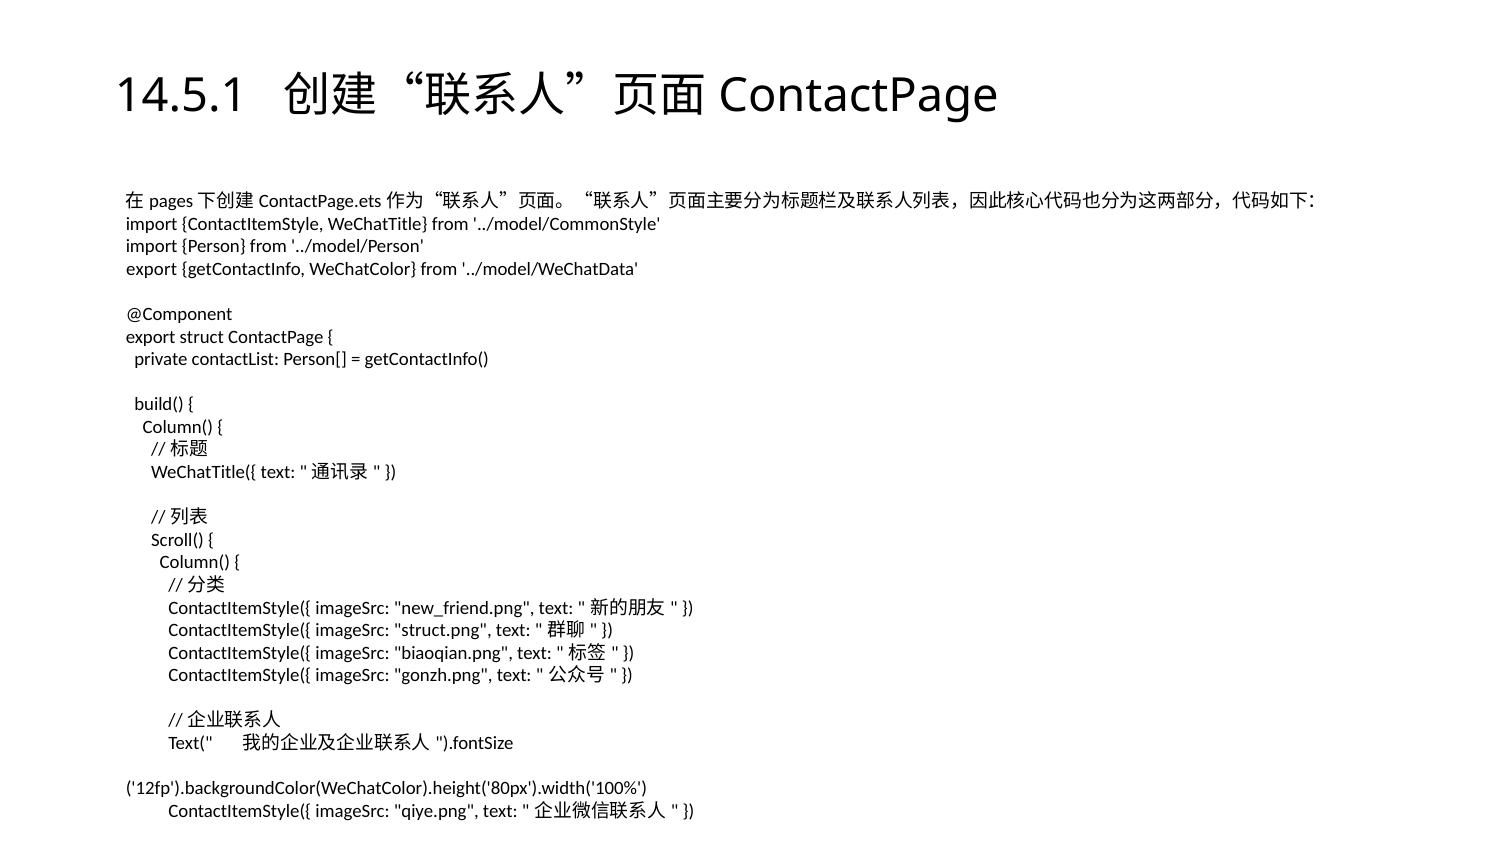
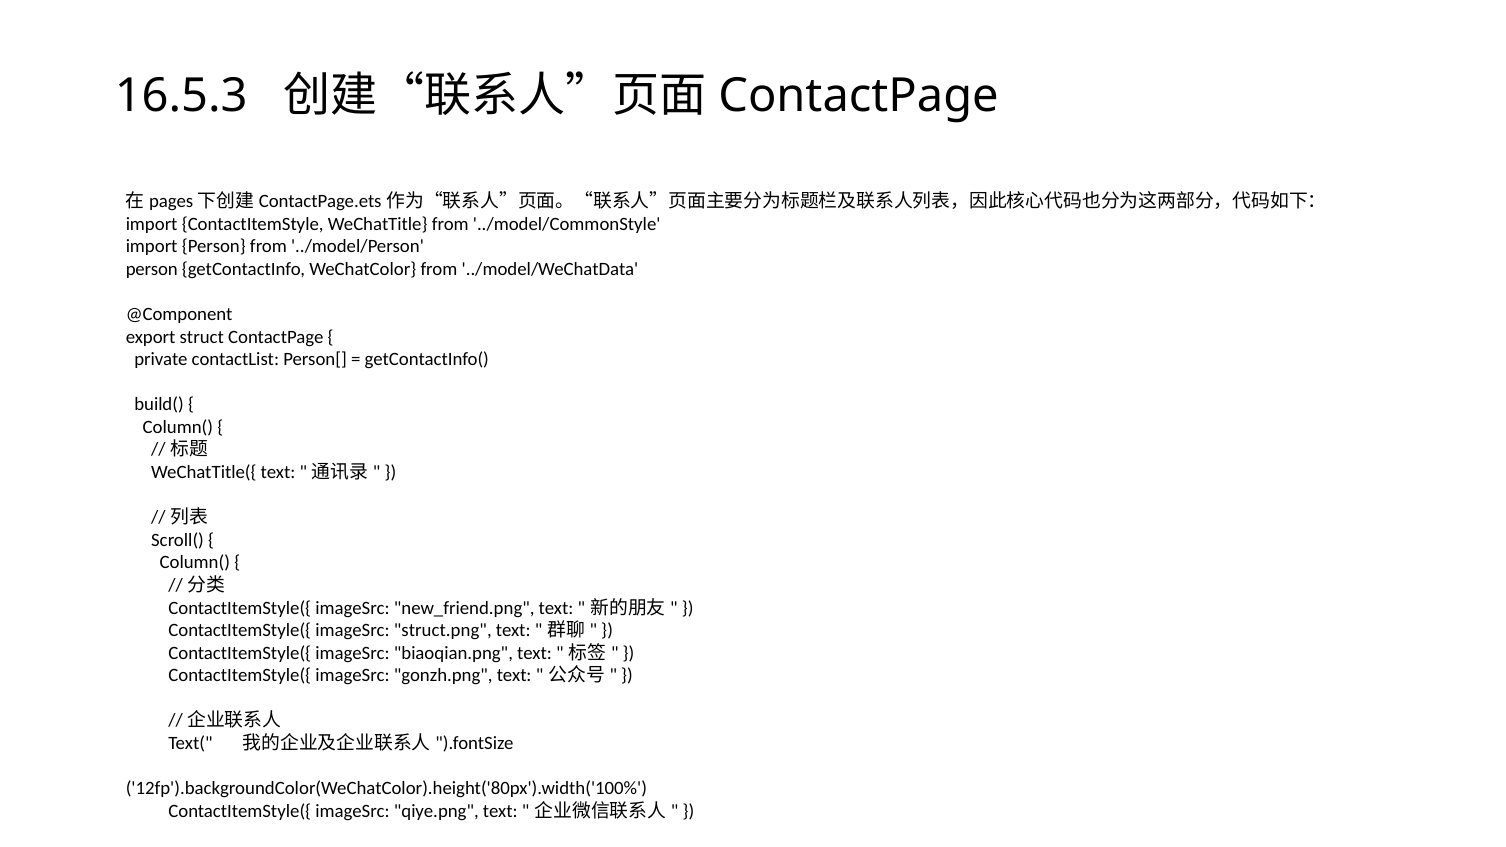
14.5.1: 14.5.1 -> 16.5.3
export at (152, 269): export -> person
